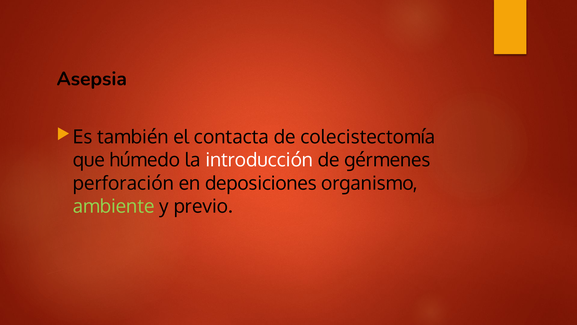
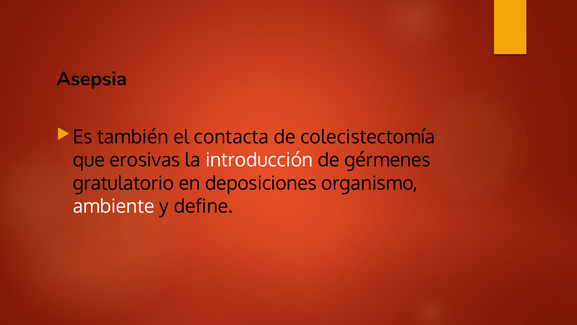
húmedo: húmedo -> erosivas
perforación: perforación -> gratulatorio
ambiente colour: light green -> white
previo: previo -> define
